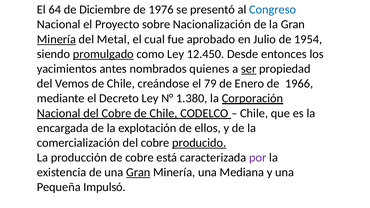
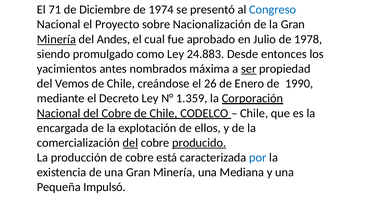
64: 64 -> 71
1976: 1976 -> 1974
Metal: Metal -> Andes
1954: 1954 -> 1978
promulgado underline: present -> none
12.450: 12.450 -> 24.883
quienes: quienes -> máxima
79: 79 -> 26
1966: 1966 -> 1990
1.380: 1.380 -> 1.359
del at (130, 143) underline: none -> present
por colour: purple -> blue
Gran at (138, 172) underline: present -> none
